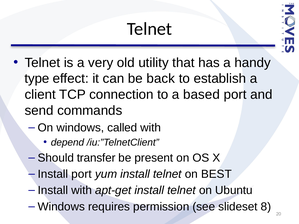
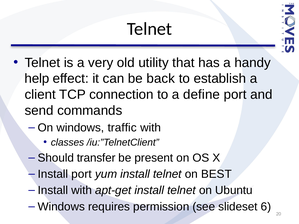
type: type -> help
based: based -> define
called: called -> traffic
depend: depend -> classes
8: 8 -> 6
